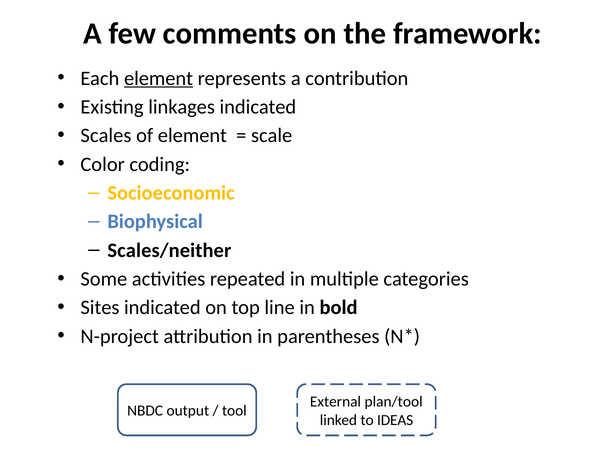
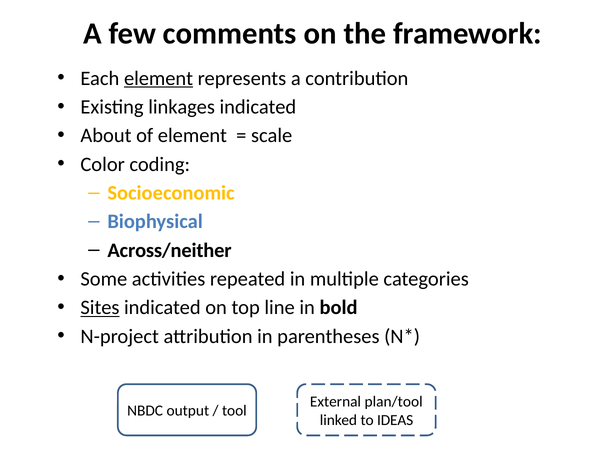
Scales: Scales -> About
Scales/neither: Scales/neither -> Across/neither
Sites underline: none -> present
